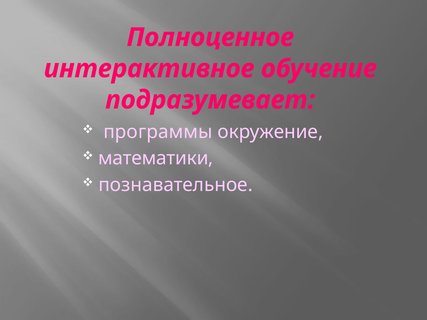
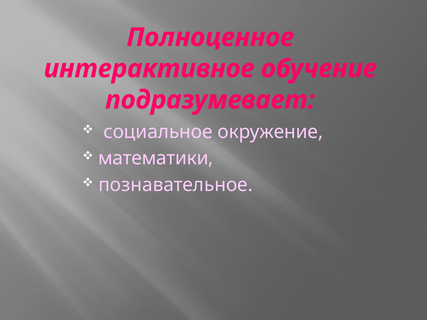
программы: программы -> социальное
